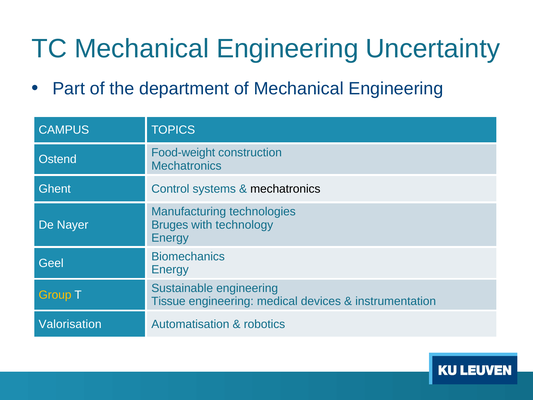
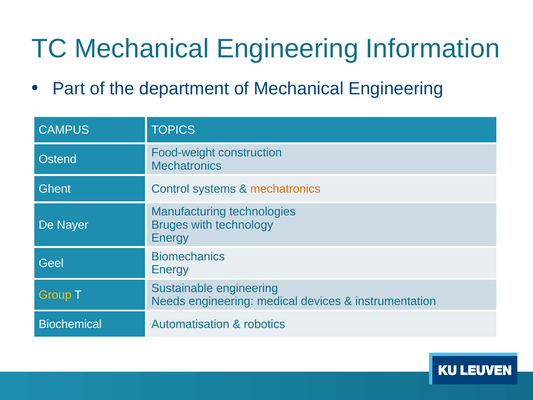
Uncertainty: Uncertainty -> Information
mechatronics at (285, 189) colour: black -> orange
Tissue: Tissue -> Needs
Valorisation: Valorisation -> Biochemical
